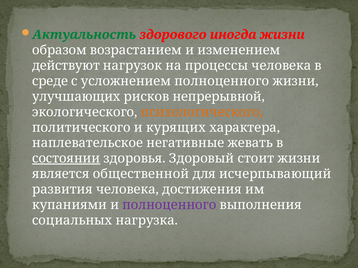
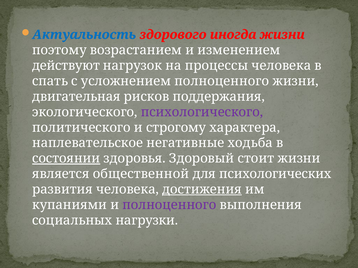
Актуальность colour: green -> blue
образом: образом -> поэтому
среде: среде -> спать
улучшающих: улучшающих -> двигательная
непрерывной: непрерывной -> поддержания
психологического colour: orange -> purple
курящих: курящих -> строгому
жевать: жевать -> ходьба
исчерпывающий: исчерпывающий -> психологических
достижения underline: none -> present
нагрузка: нагрузка -> нагрузки
